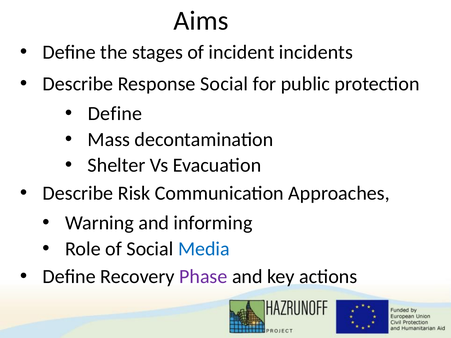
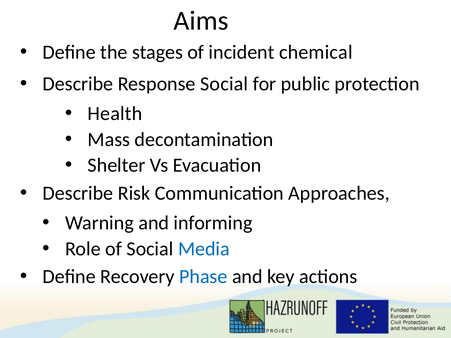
incidents: incidents -> chemical
Define at (115, 114): Define -> Health
Phase colour: purple -> blue
